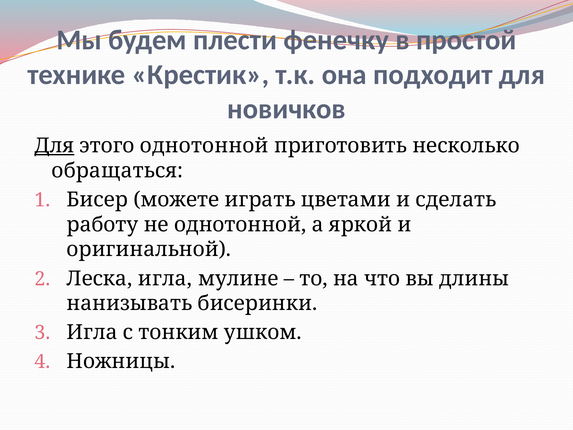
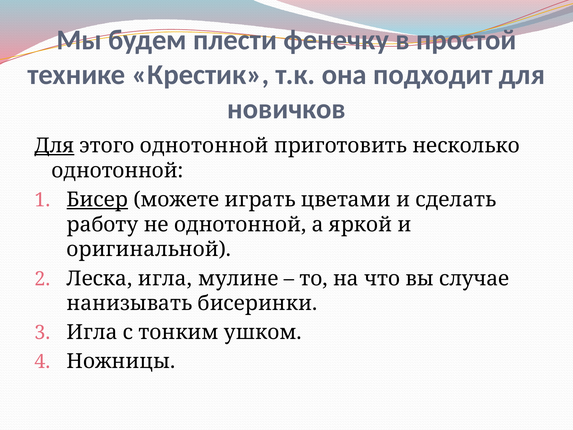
обращаться at (117, 171): обращаться -> однотонной
Бисер underline: none -> present
длины: длины -> случае
